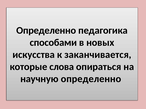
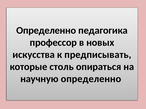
способами: способами -> профессор
заканчивается: заканчивается -> предписывать
слова: слова -> столь
